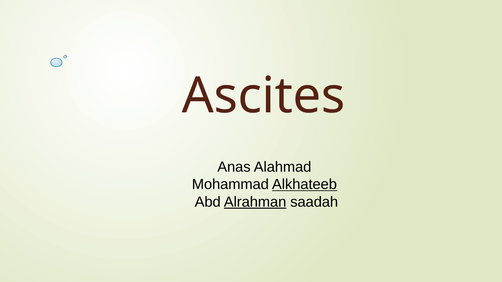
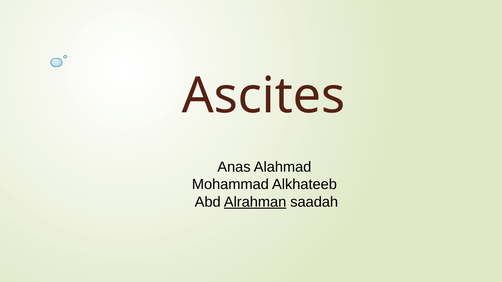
Alkhateeb underline: present -> none
